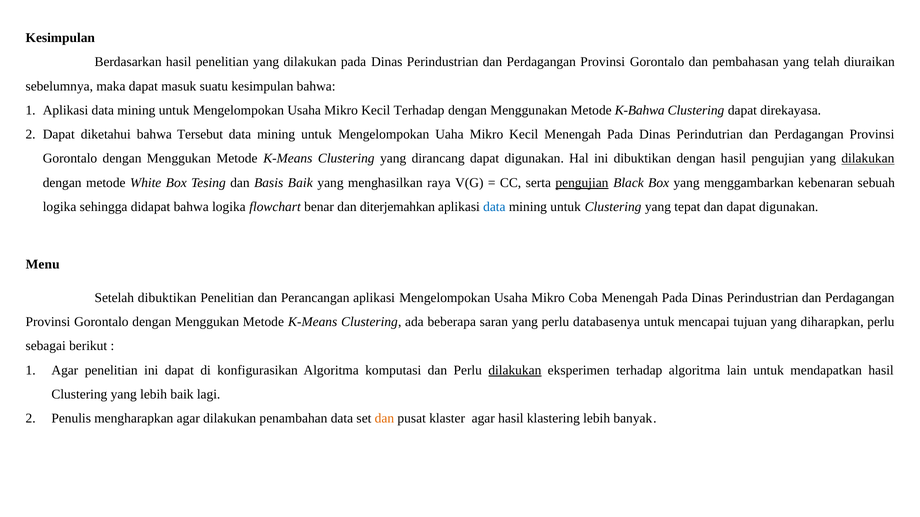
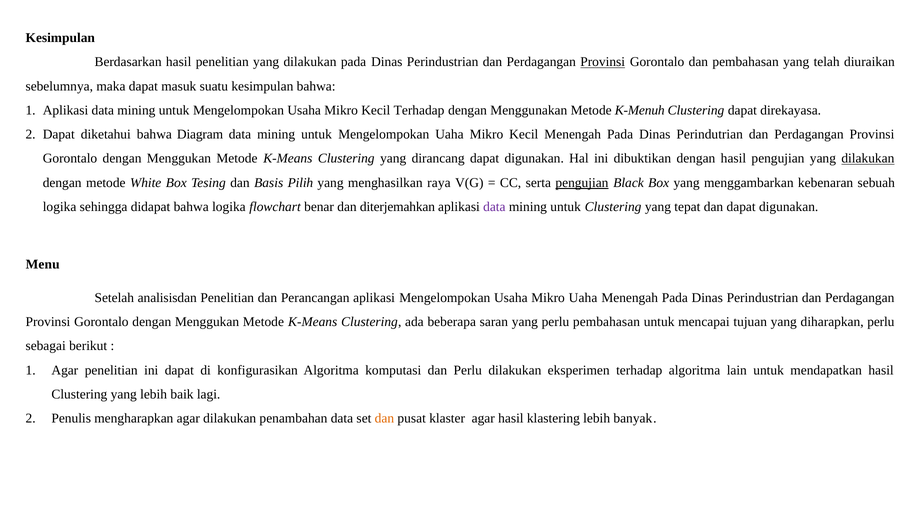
Provinsi at (603, 62) underline: none -> present
K-Bahwa: K-Bahwa -> K-Menuh
Tersebut: Tersebut -> Diagram
Basis Baik: Baik -> Pilih
data at (494, 207) colour: blue -> purple
Setelah dibuktikan: dibuktikan -> analisisdan
Mikro Coba: Coba -> Uaha
perlu databasenya: databasenya -> pembahasan
dilakukan at (515, 371) underline: present -> none
